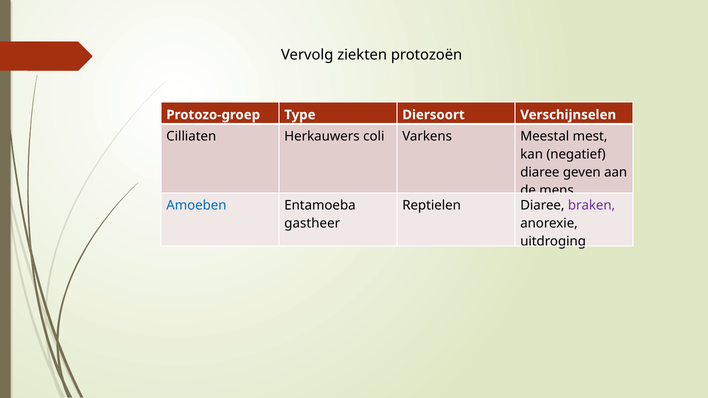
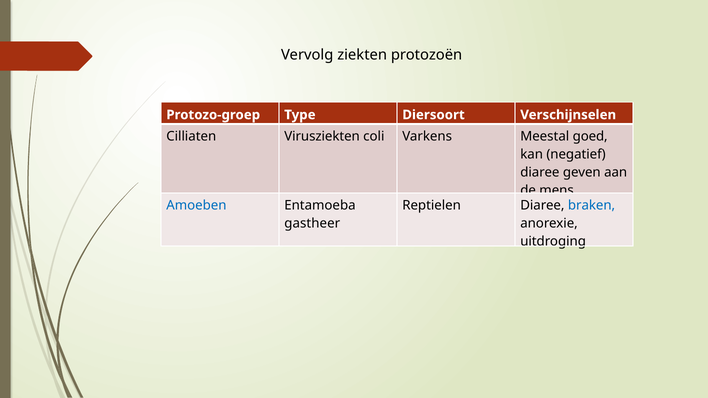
Herkauwers: Herkauwers -> Virusziekten
mest: mest -> goed
braken colour: purple -> blue
